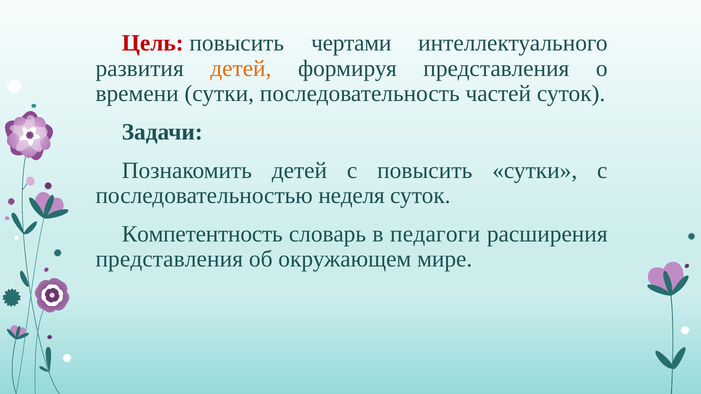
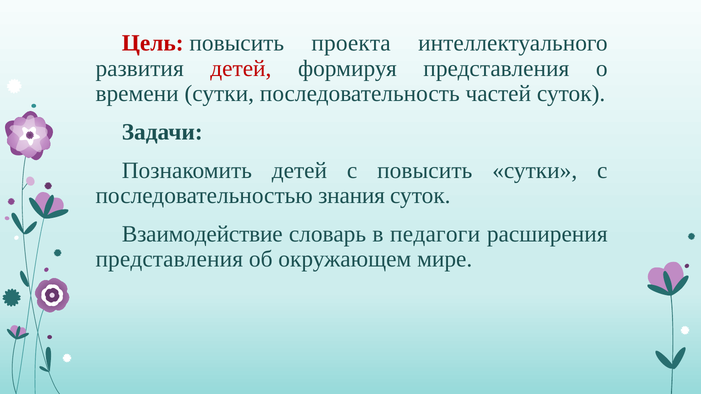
чертами: чертами -> проекта
детей at (241, 69) colour: orange -> red
неделя: неделя -> знания
Компетентность: Компетентность -> Взаимодействие
